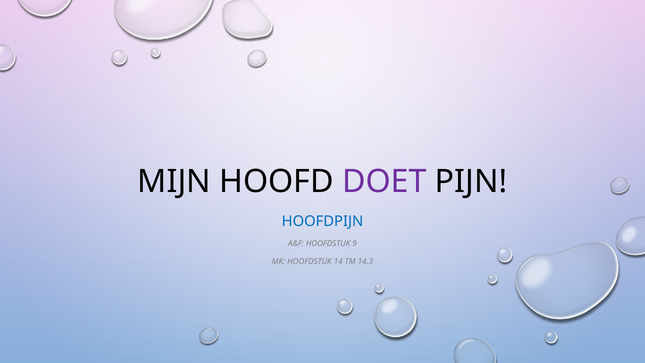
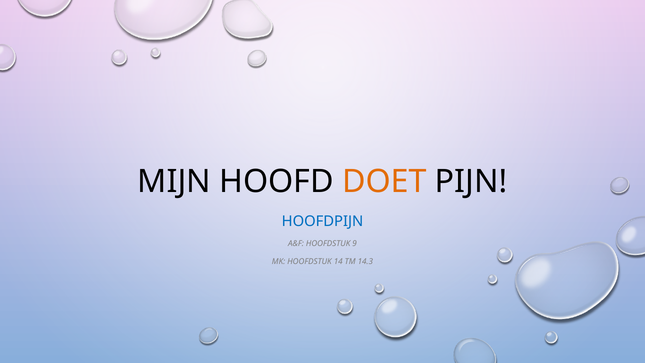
DOET colour: purple -> orange
